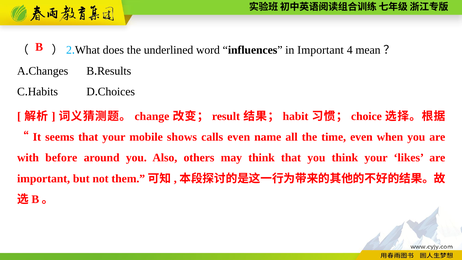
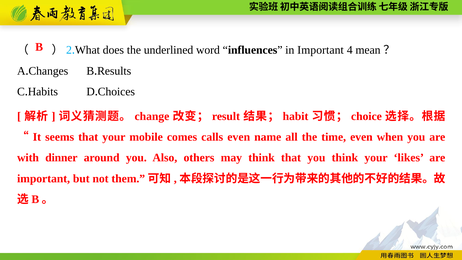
shows: shows -> comes
before: before -> dinner
